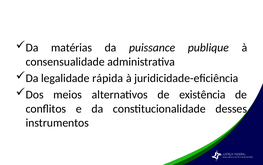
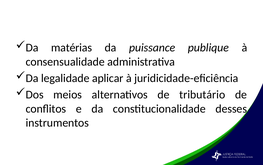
rápida: rápida -> aplicar
existência: existência -> tributário
